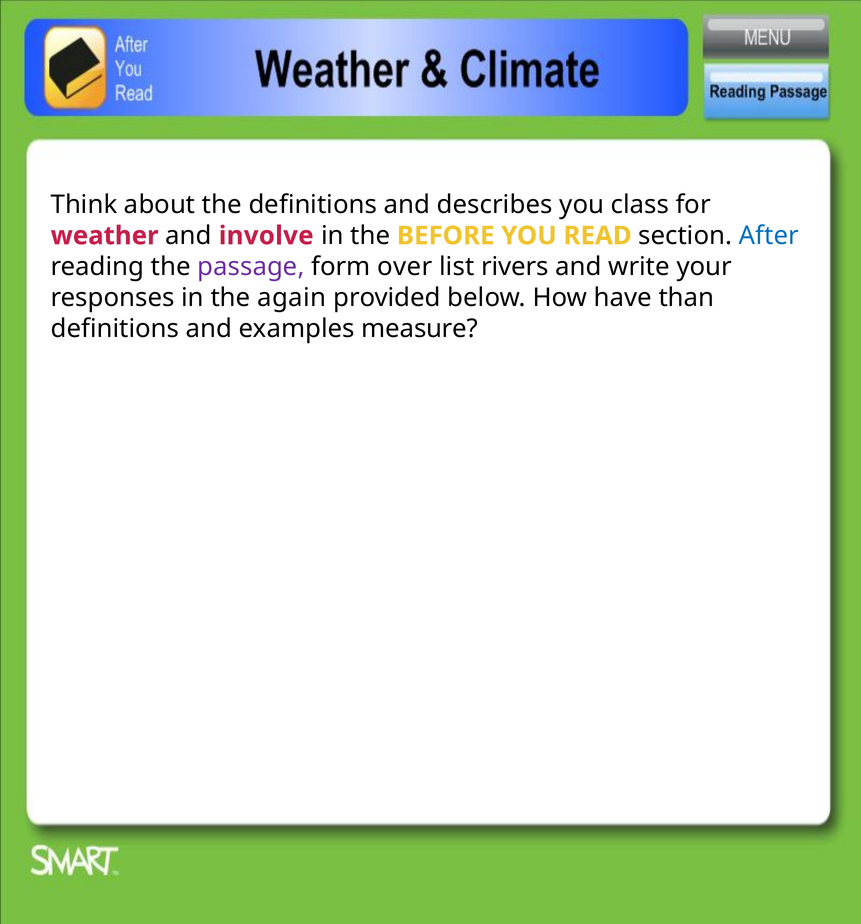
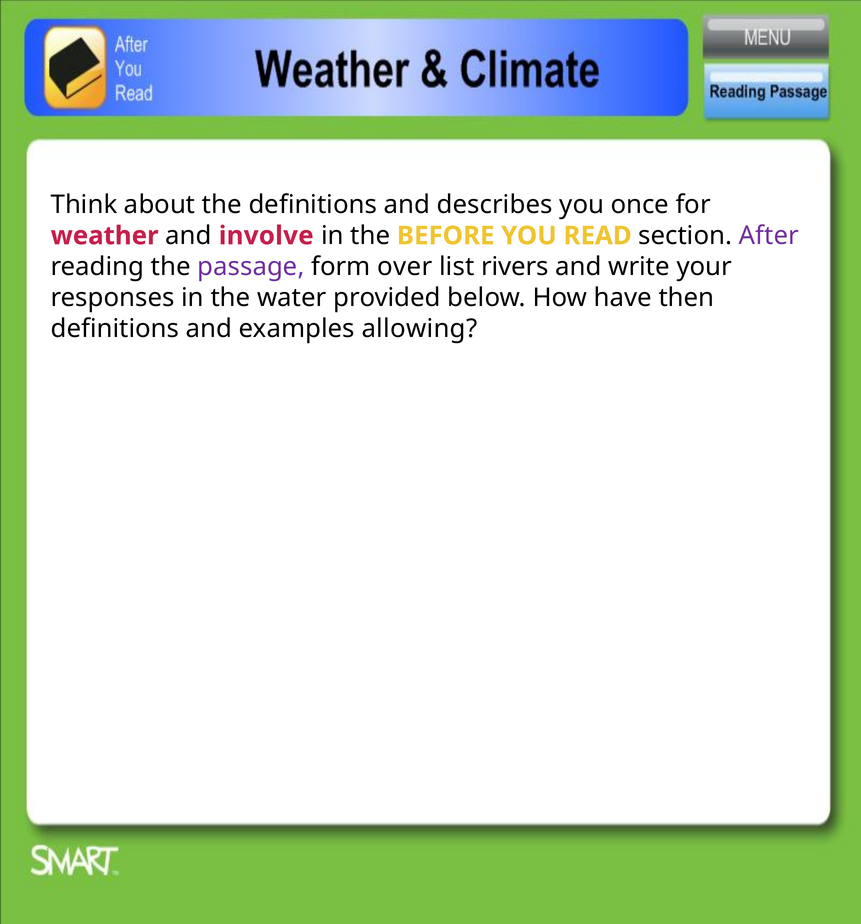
class: class -> once
After colour: blue -> purple
again: again -> water
than: than -> then
measure: measure -> allowing
